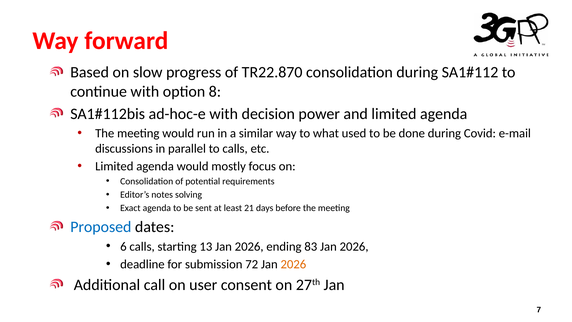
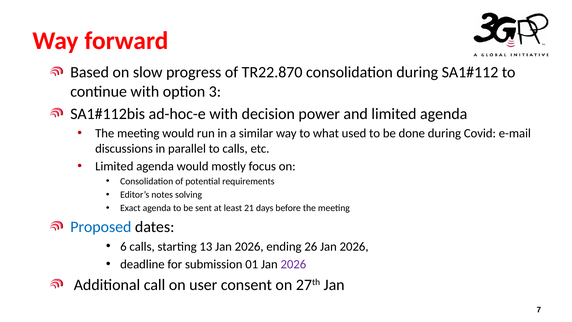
8: 8 -> 3
83: 83 -> 26
72: 72 -> 01
2026 at (293, 264) colour: orange -> purple
